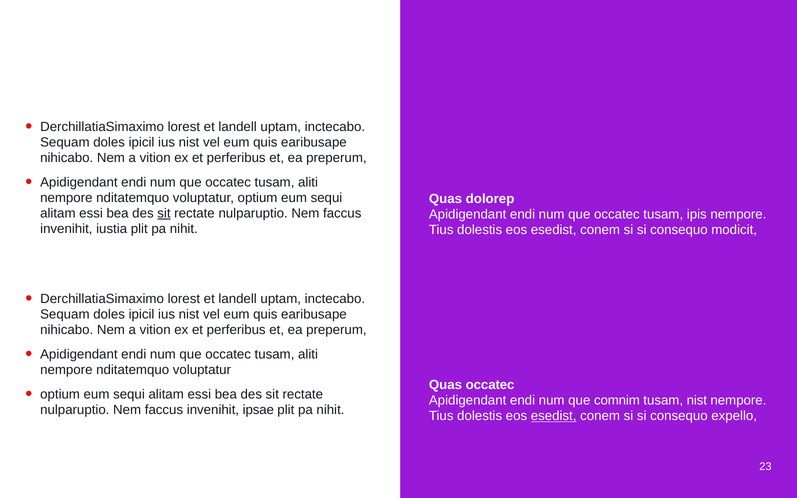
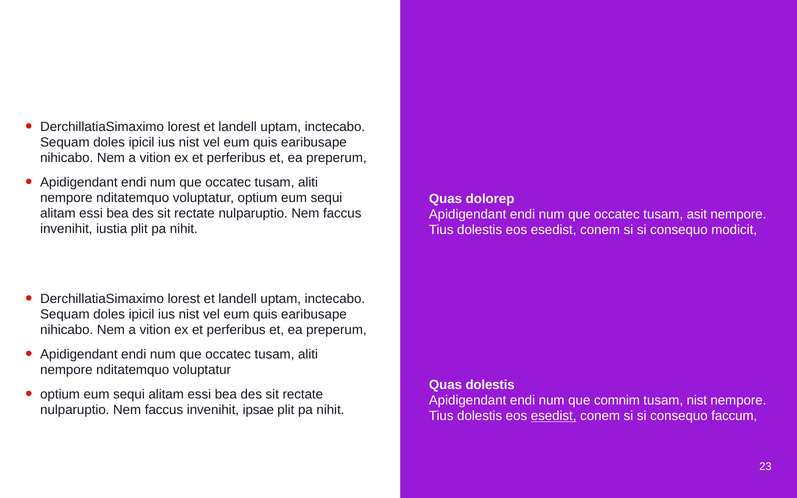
sit at (164, 213) underline: present -> none
ipis: ipis -> asit
Quas occatec: occatec -> dolestis
expello: expello -> faccum
